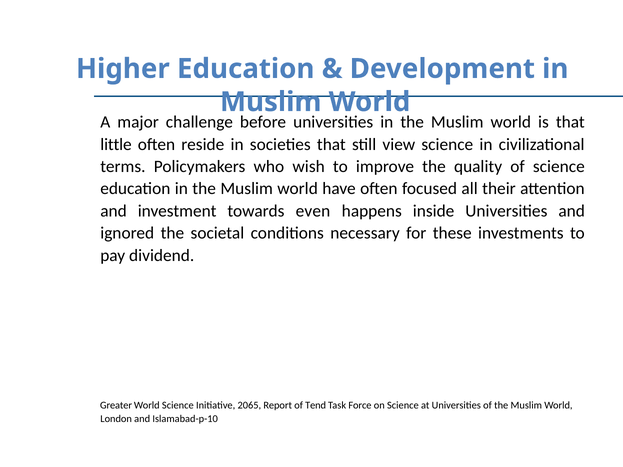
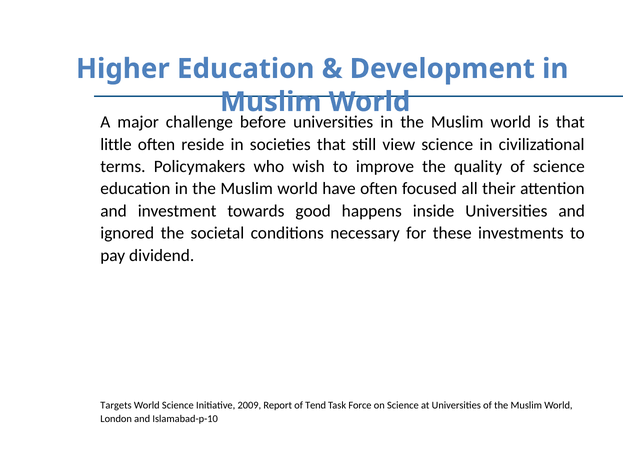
even: even -> good
Greater: Greater -> Targets
2065: 2065 -> 2009
